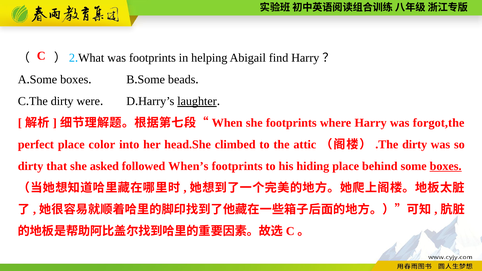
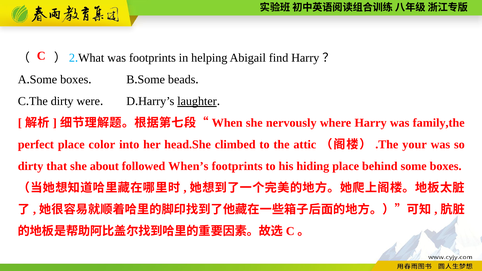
she footprints: footprints -> nervously
forgot,the: forgot,the -> family,the
dirty at (415, 145): dirty -> your
asked: asked -> about
boxes at (446, 166) underline: present -> none
